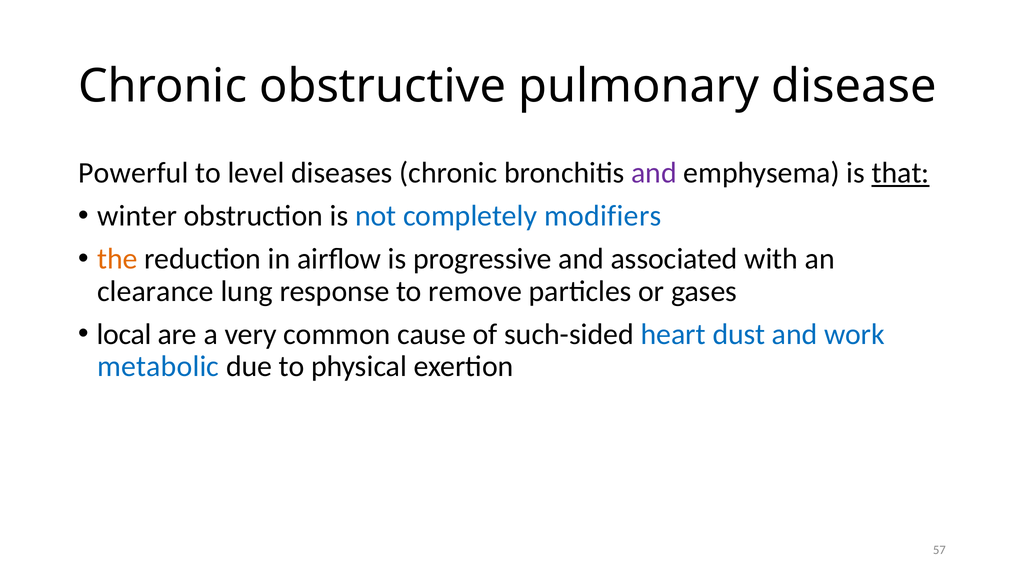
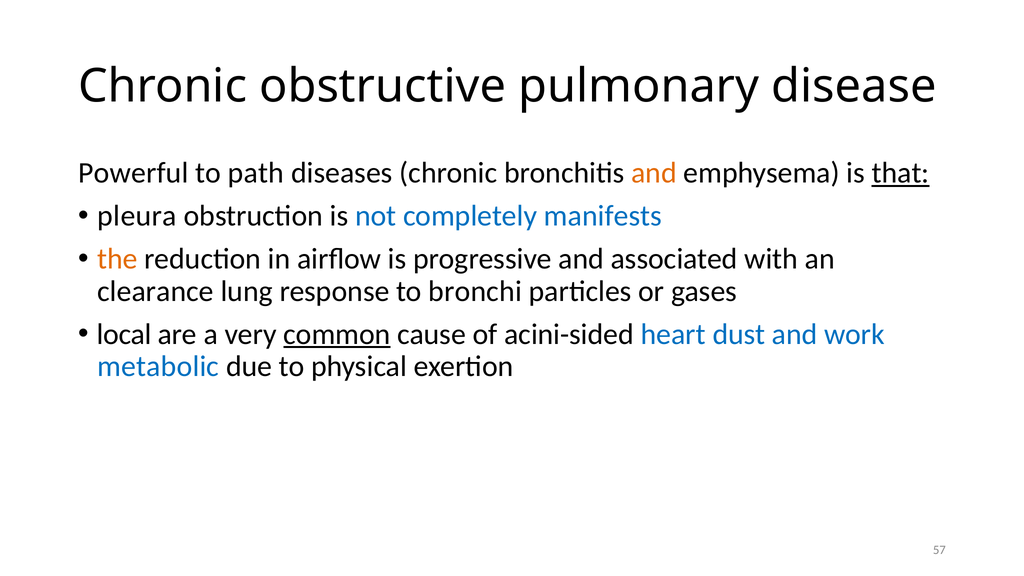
level: level -> path
and at (654, 173) colour: purple -> orange
winter: winter -> pleura
modifiers: modifiers -> manifests
remove: remove -> bronchi
common underline: none -> present
such-sided: such-sided -> acini-sided
